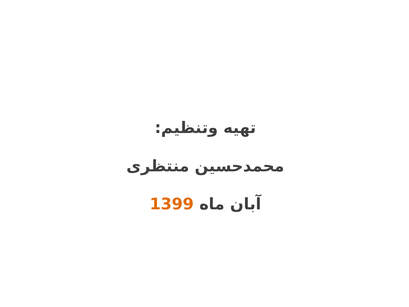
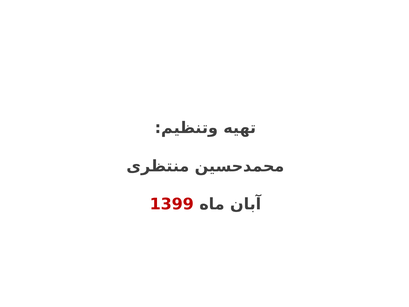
1399 colour: orange -> red
